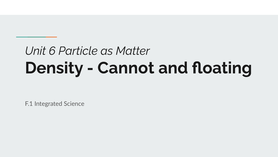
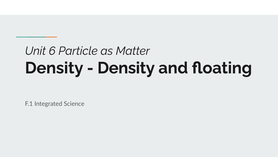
Cannot at (126, 68): Cannot -> Density
